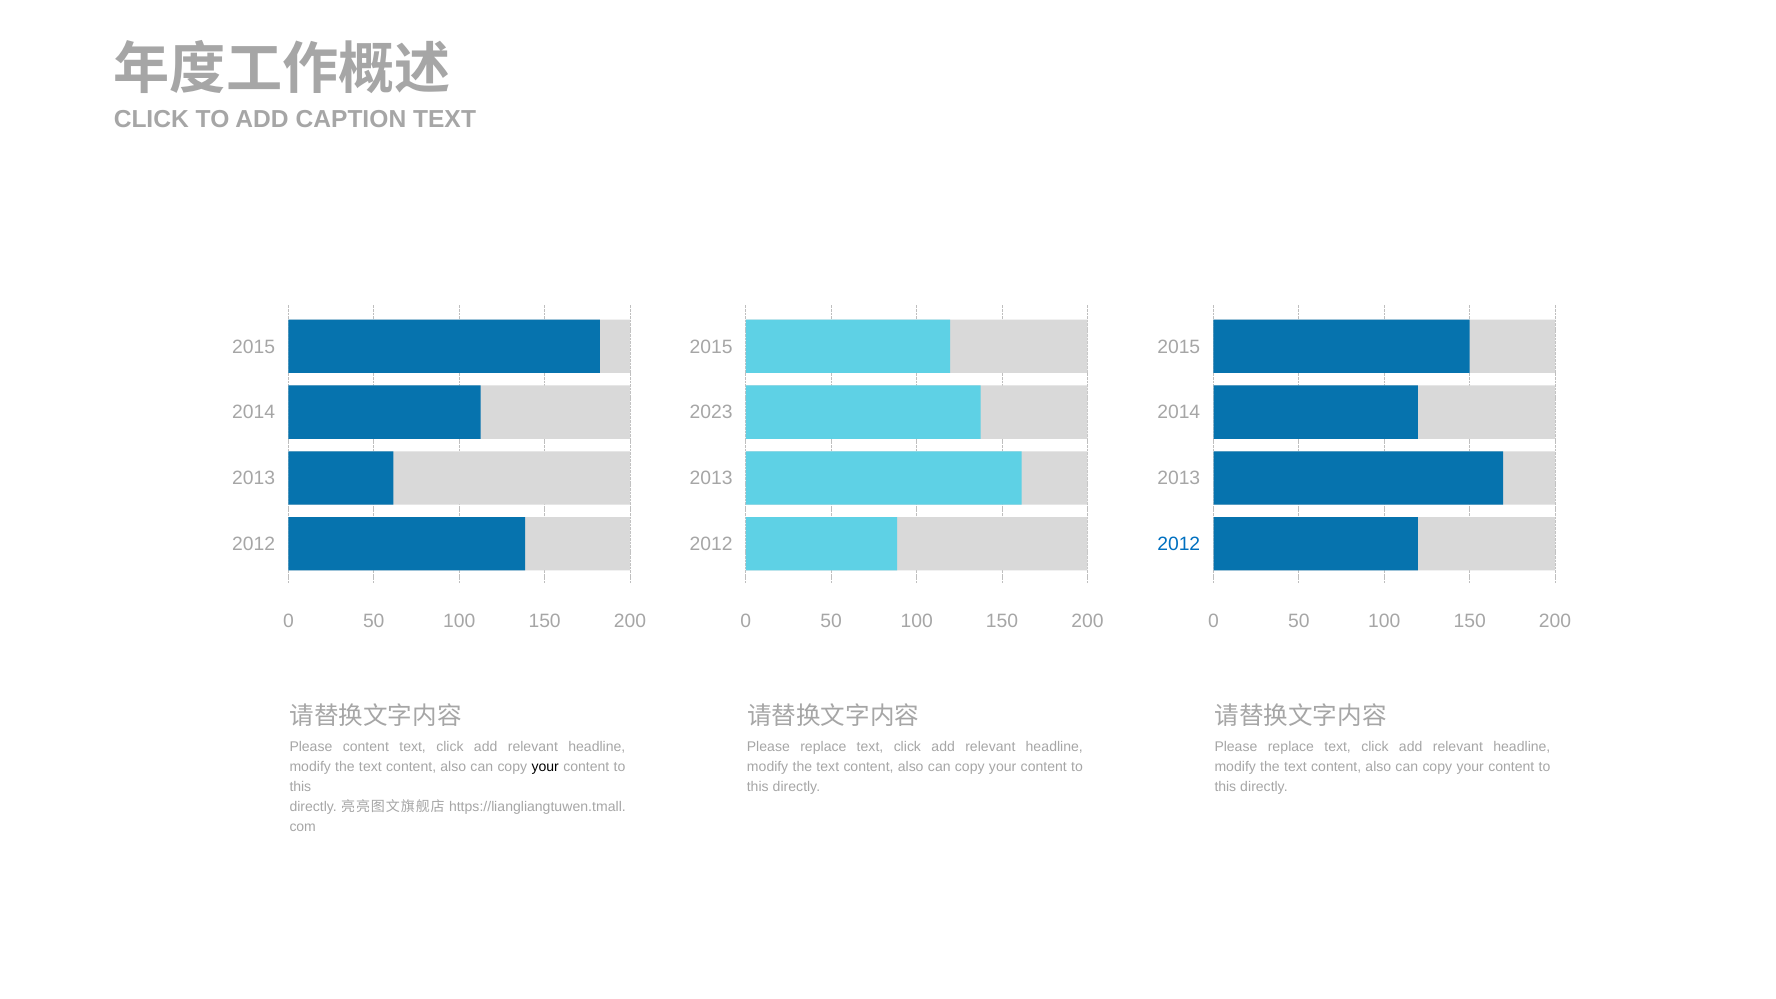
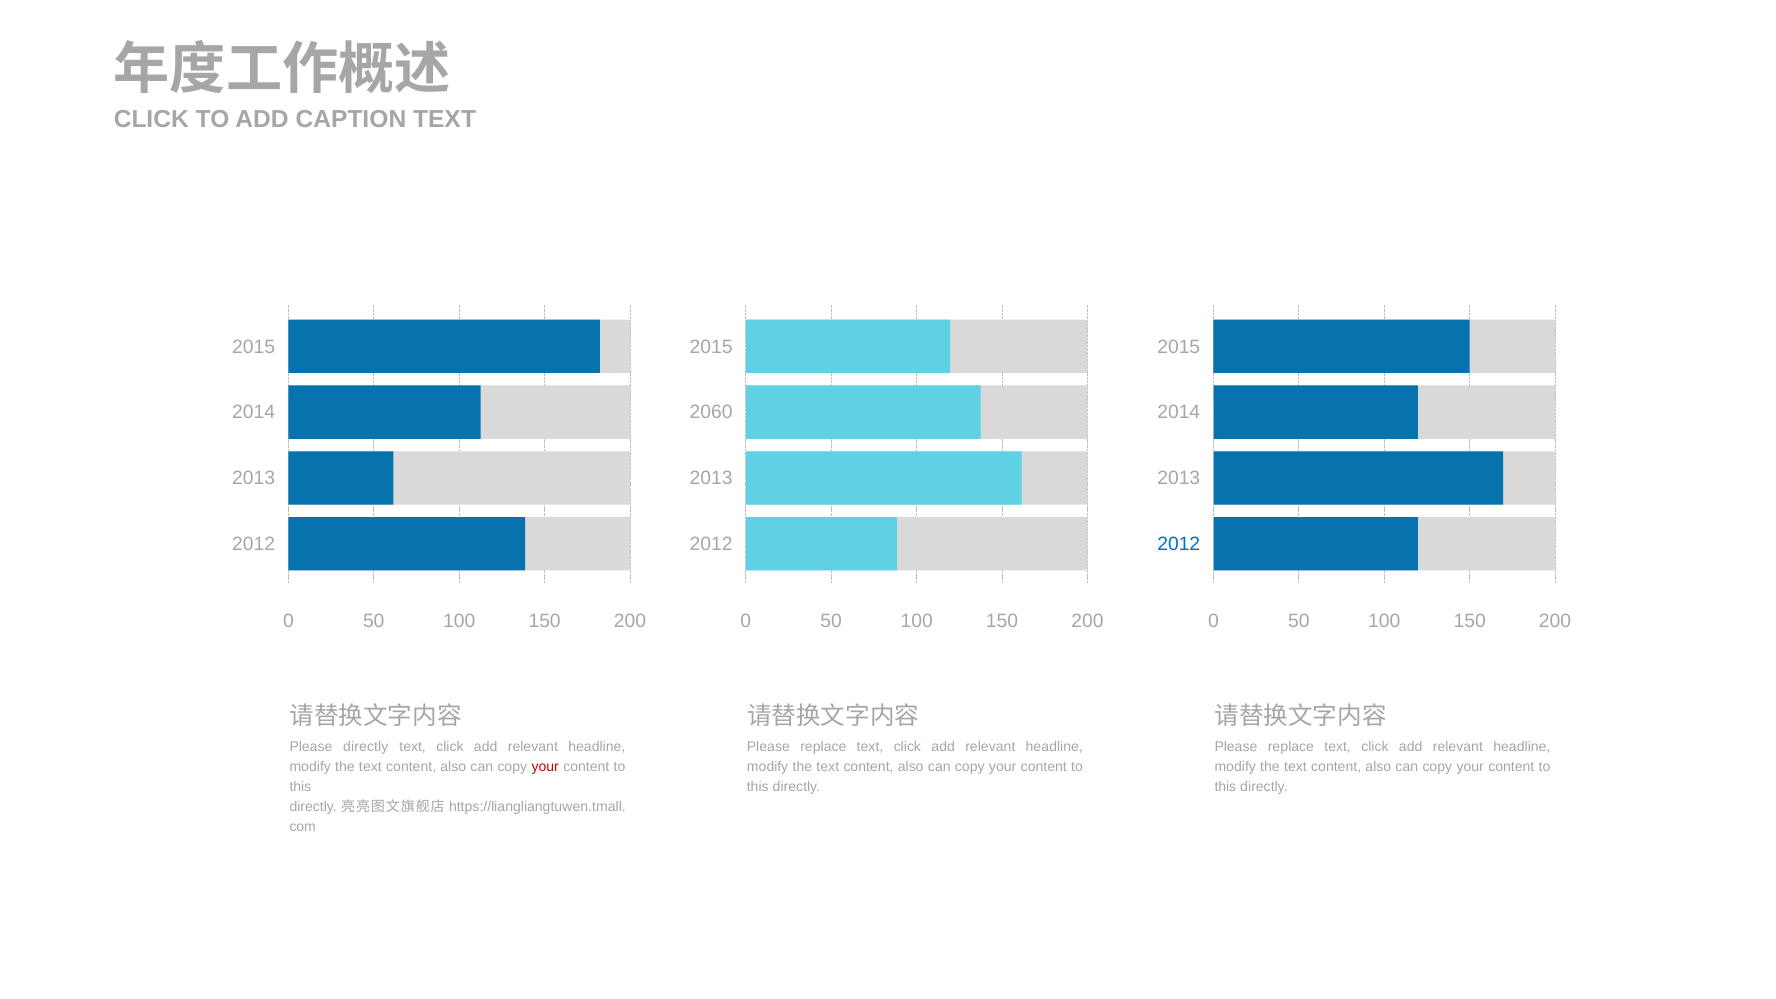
2023: 2023 -> 2060
Please content: content -> directly
your at (545, 767) colour: black -> red
